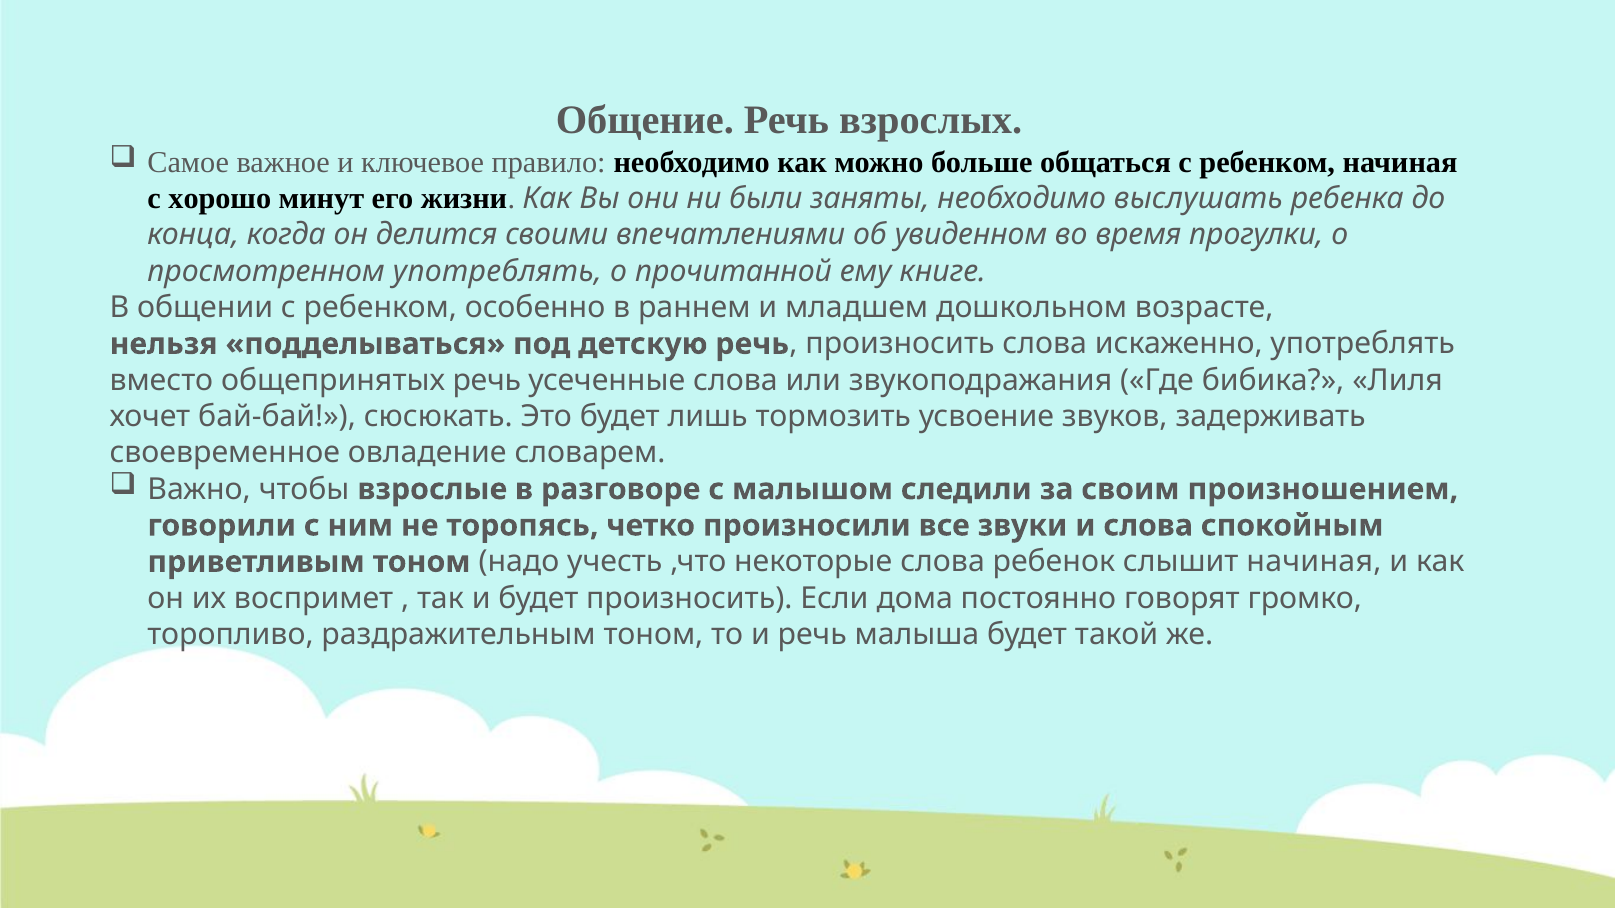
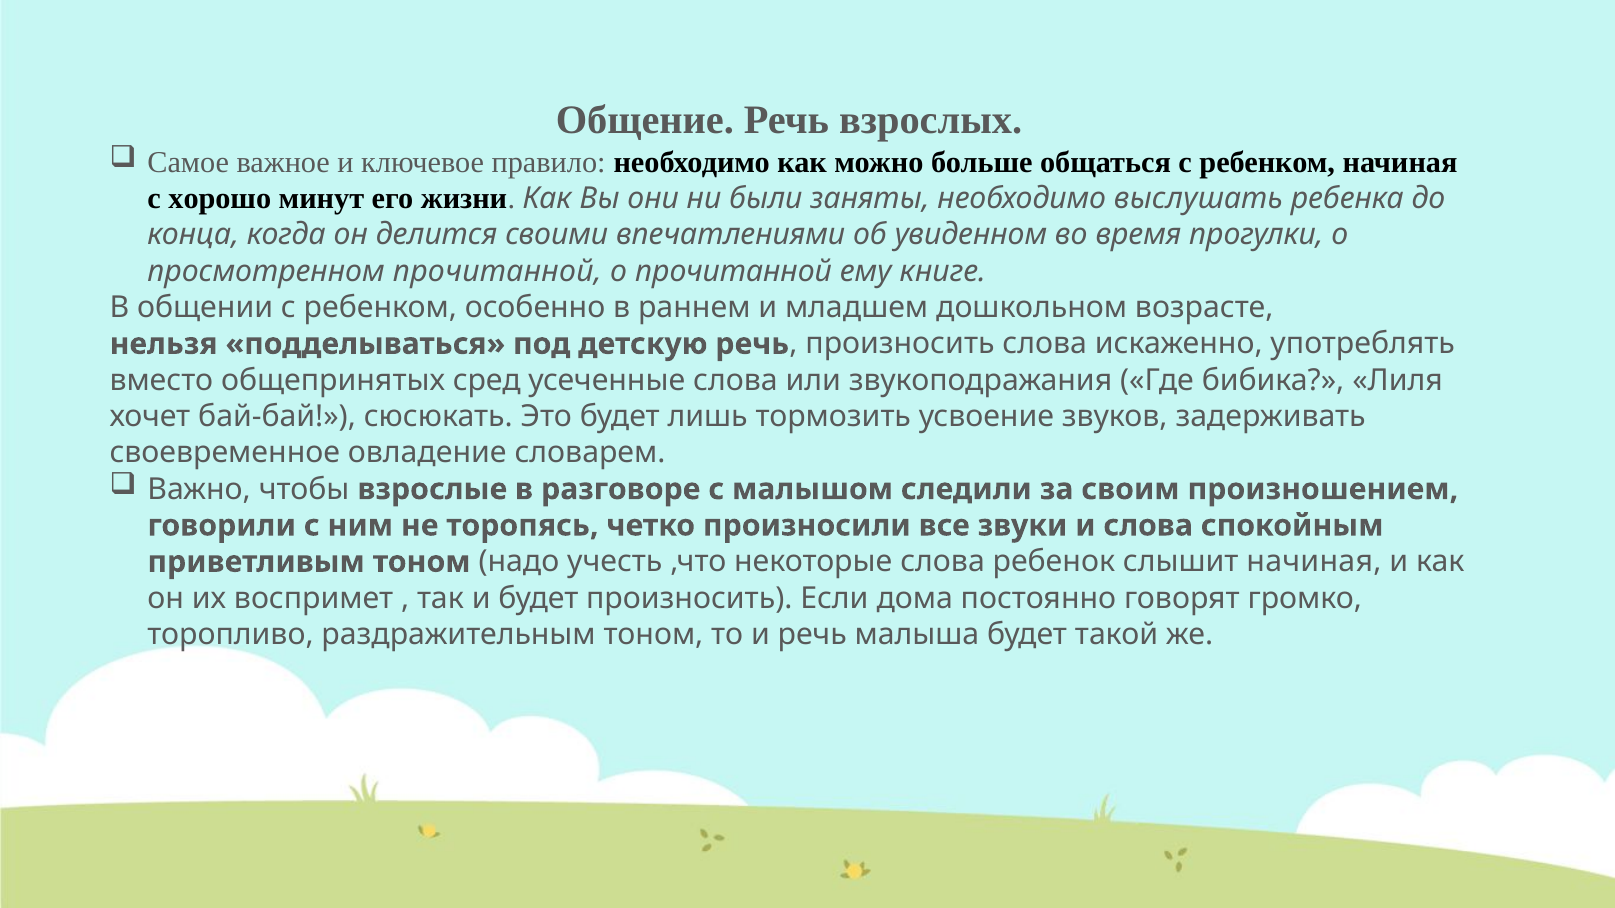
просмотренном употреблять: употреблять -> прочитанной
общепринятых речь: речь -> сред
